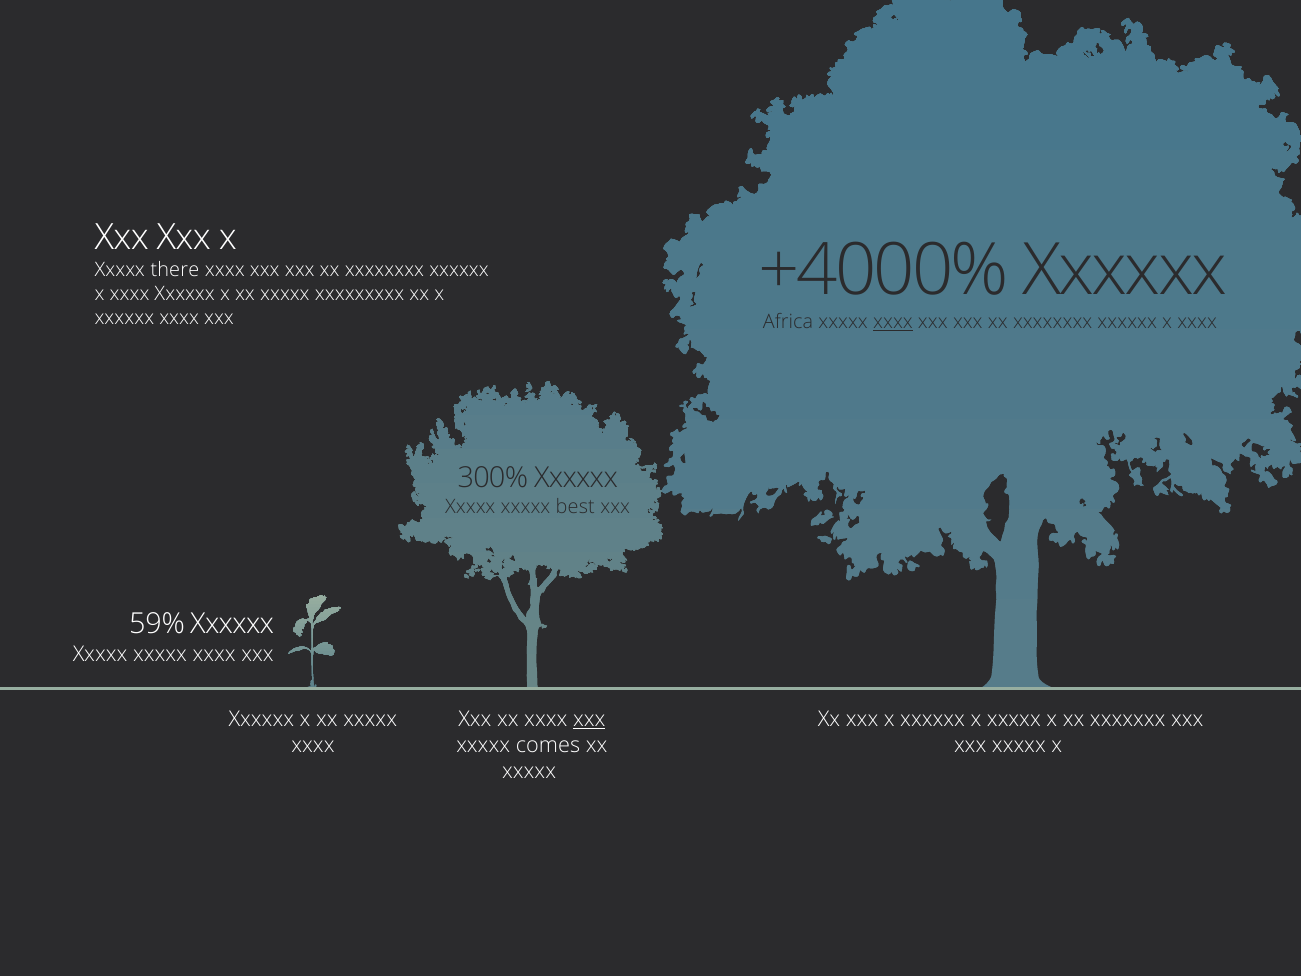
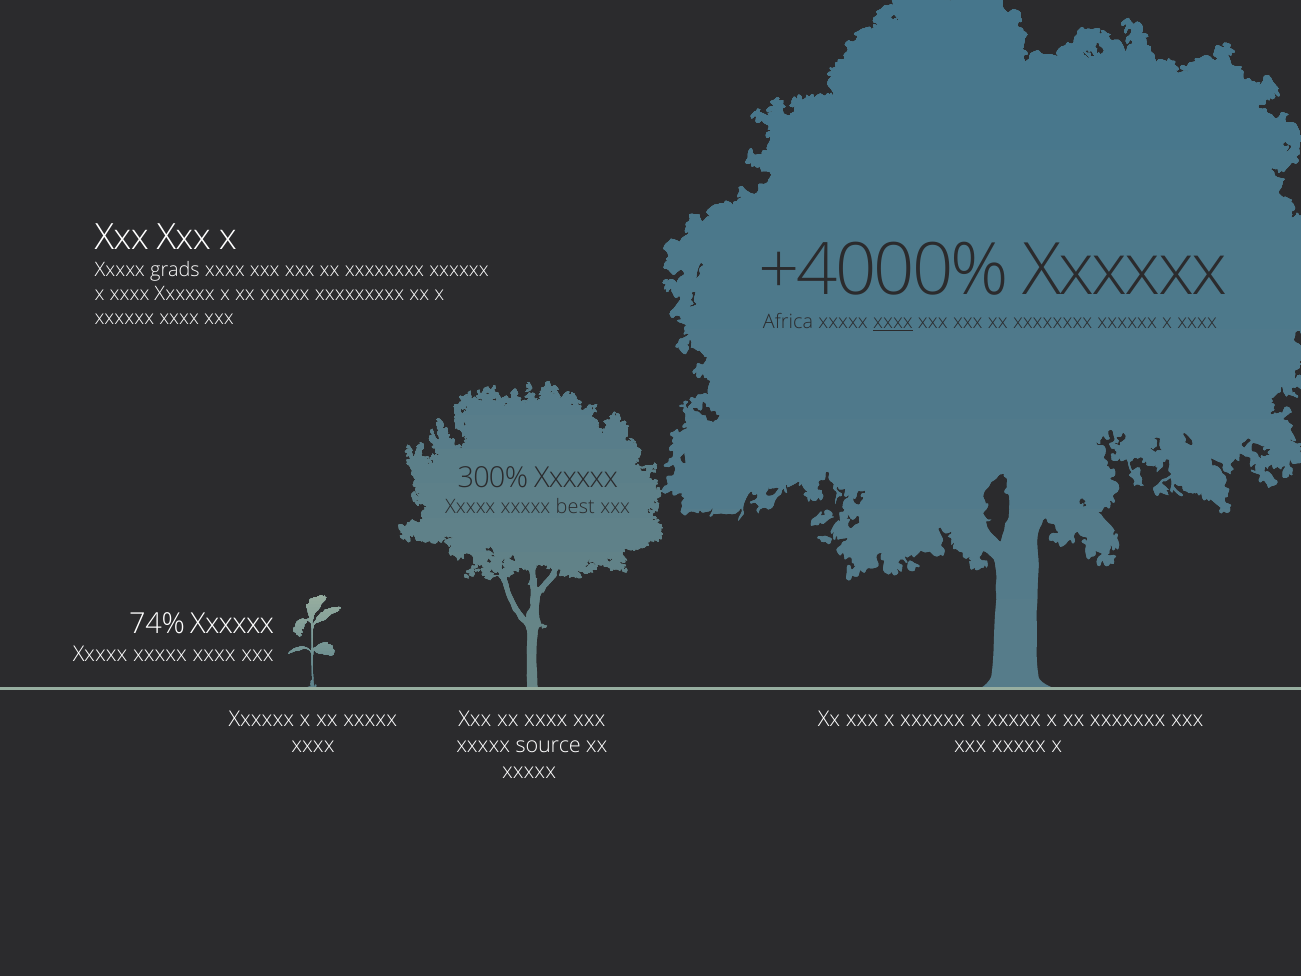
there: there -> grads
59%: 59% -> 74%
xxx at (589, 719) underline: present -> none
comes: comes -> source
